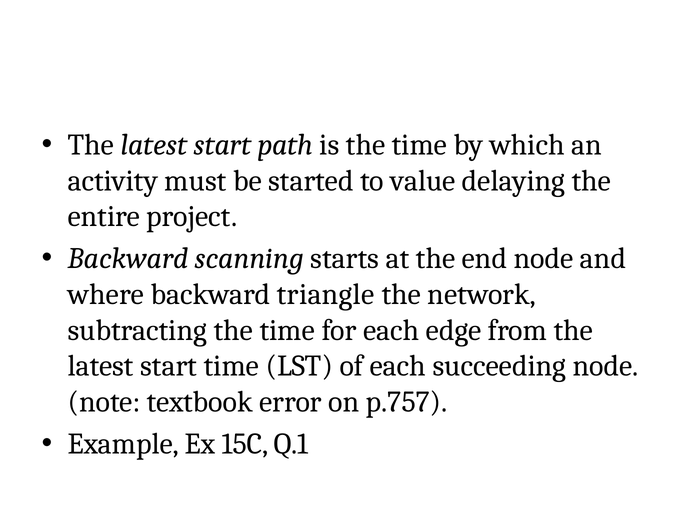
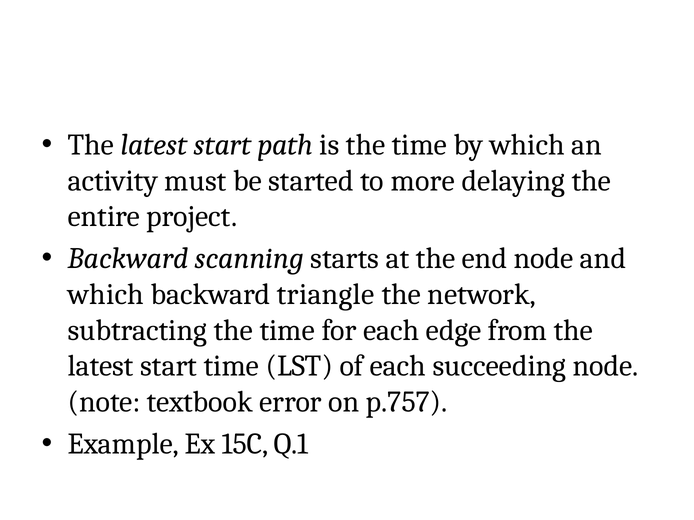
value: value -> more
where at (106, 295): where -> which
